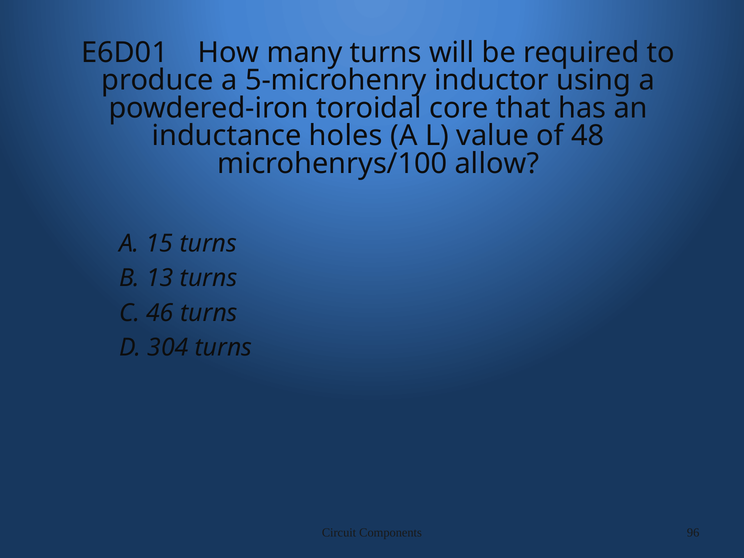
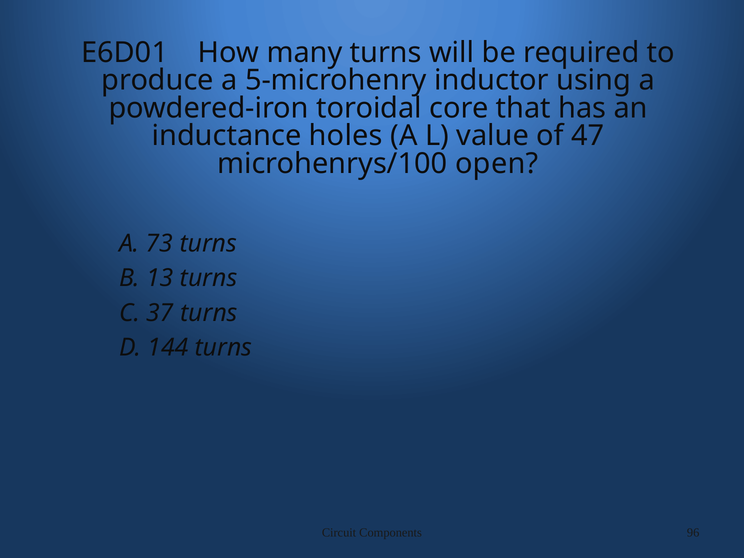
48: 48 -> 47
allow: allow -> open
15: 15 -> 73
46: 46 -> 37
304: 304 -> 144
